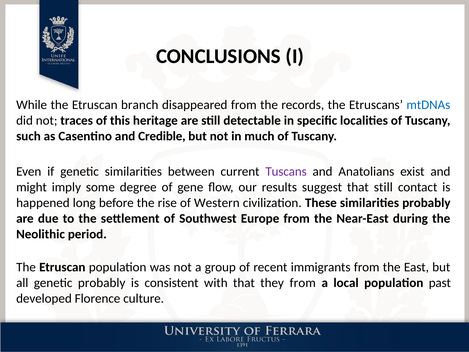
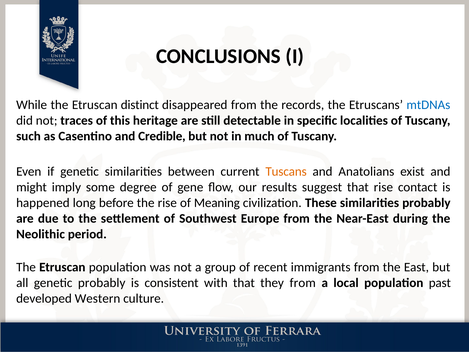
branch: branch -> distinct
Tuscans colour: purple -> orange
that still: still -> rise
Western: Western -> Meaning
Florence: Florence -> Western
